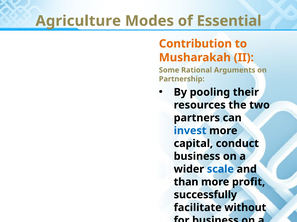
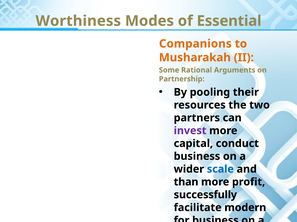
Agriculture: Agriculture -> Worthiness
Contribution: Contribution -> Companions
invest colour: blue -> purple
without: without -> modern
